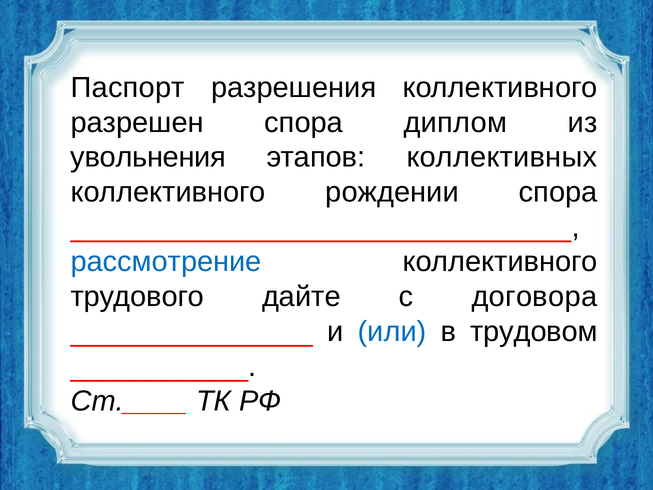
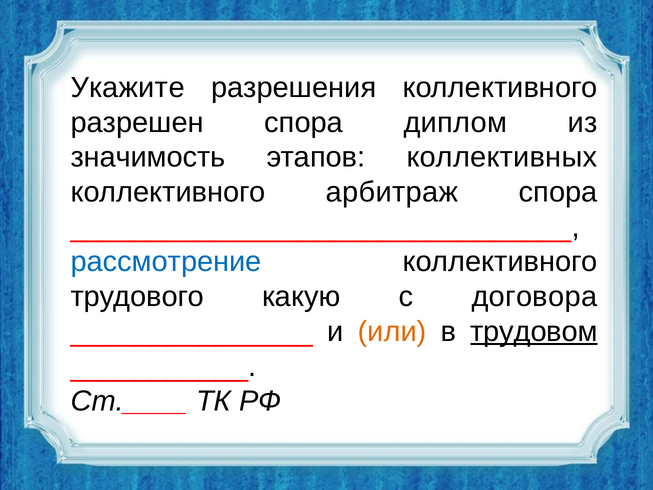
Паспорт: Паспорт -> Укажите
увольнения: увольнения -> значимость
рождении: рождении -> арбитраж
дайте: дайте -> какую
или colour: blue -> orange
трудовом underline: none -> present
